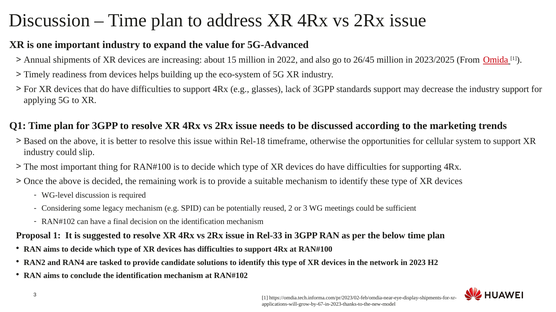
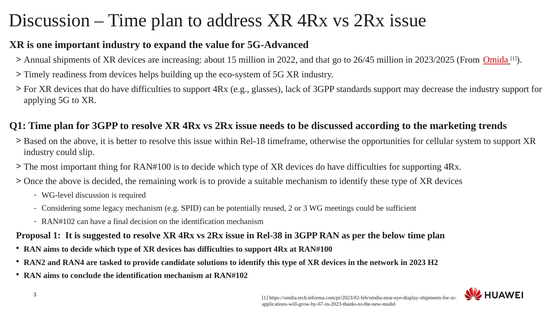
and also: also -> that
Rel-33: Rel-33 -> Rel-38
